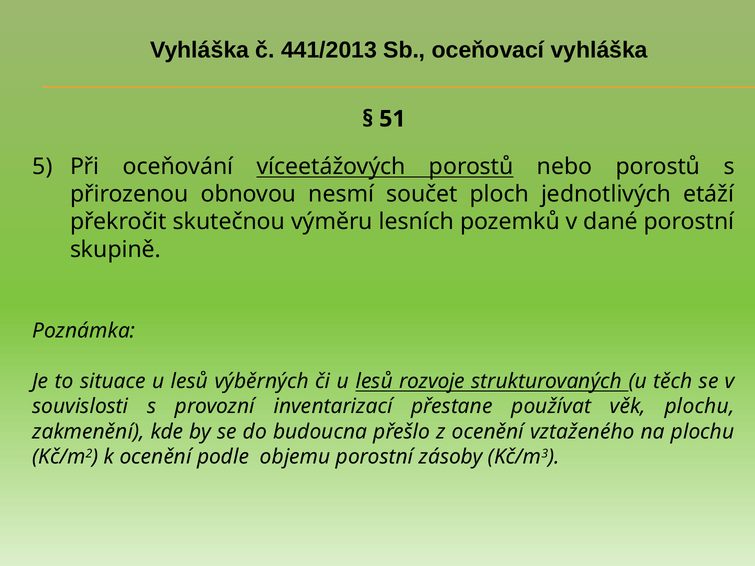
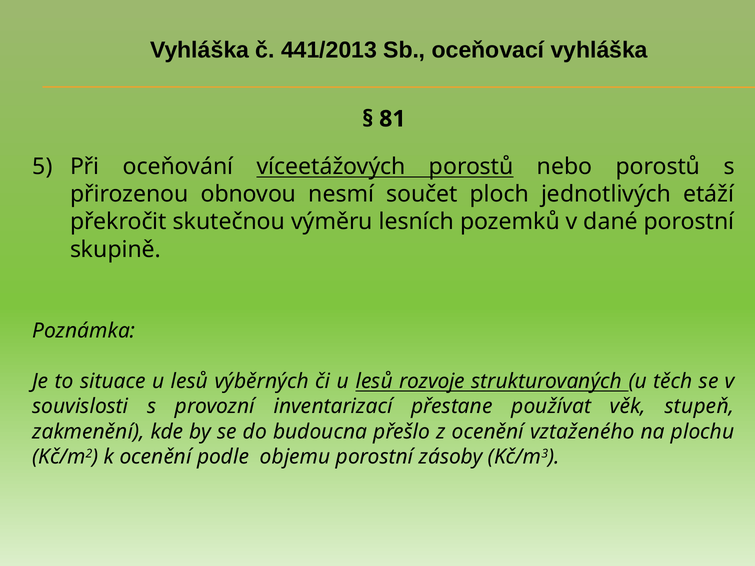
51: 51 -> 81
věk plochu: plochu -> stupeň
